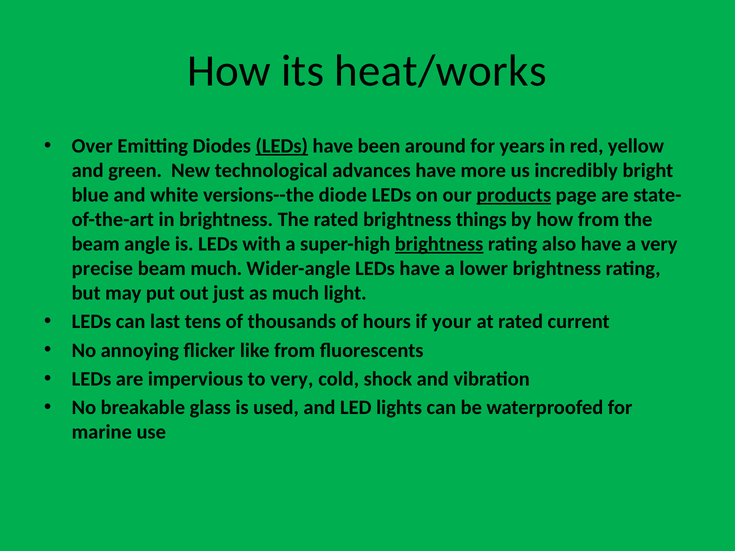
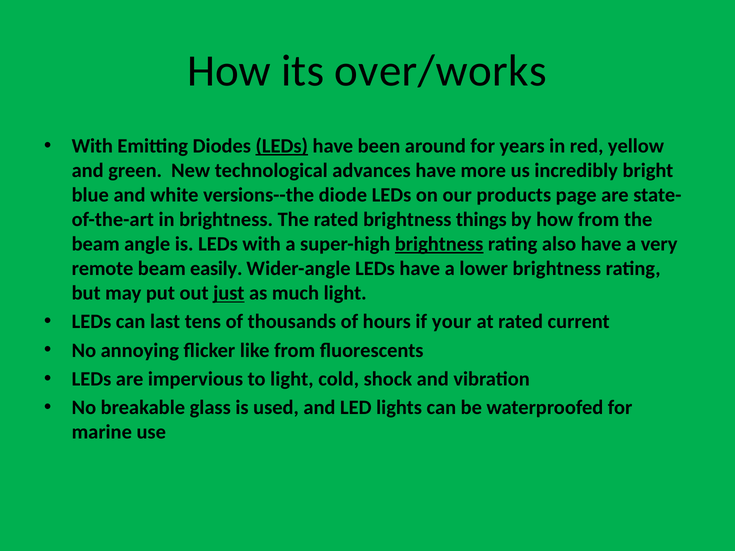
heat/works: heat/works -> over/works
Over at (92, 146): Over -> With
products underline: present -> none
precise: precise -> remote
beam much: much -> easily
just underline: none -> present
to very: very -> light
